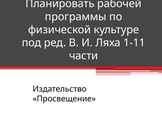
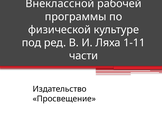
Планировать: Планировать -> Внеклассной
